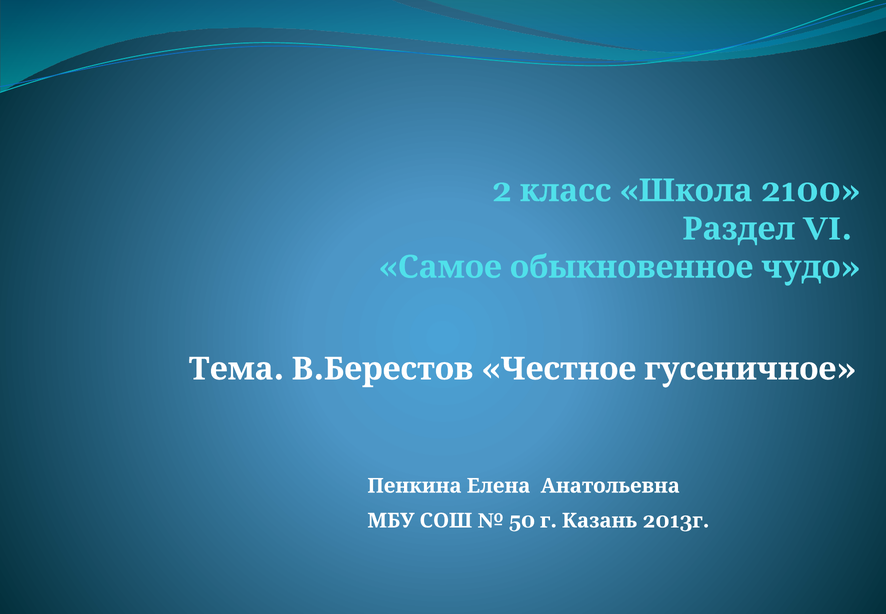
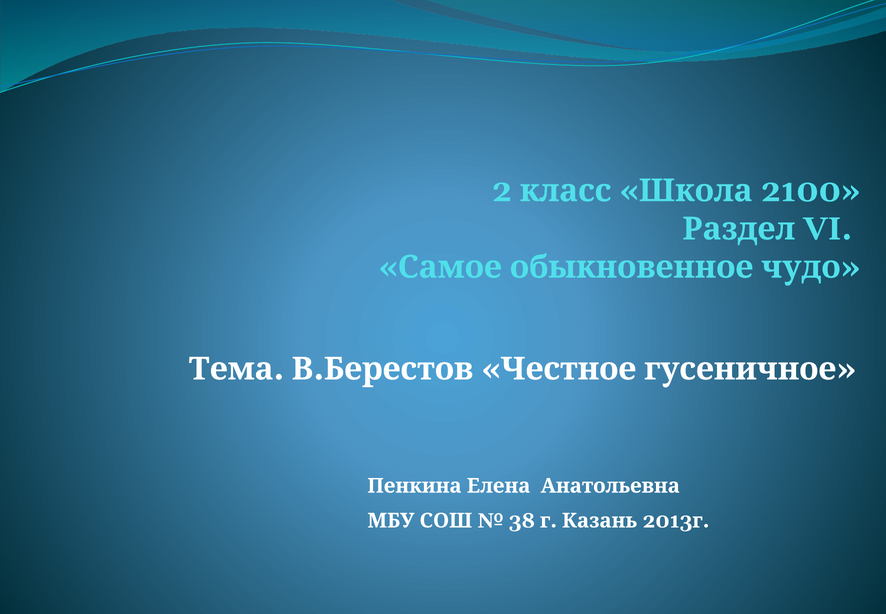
50: 50 -> 38
